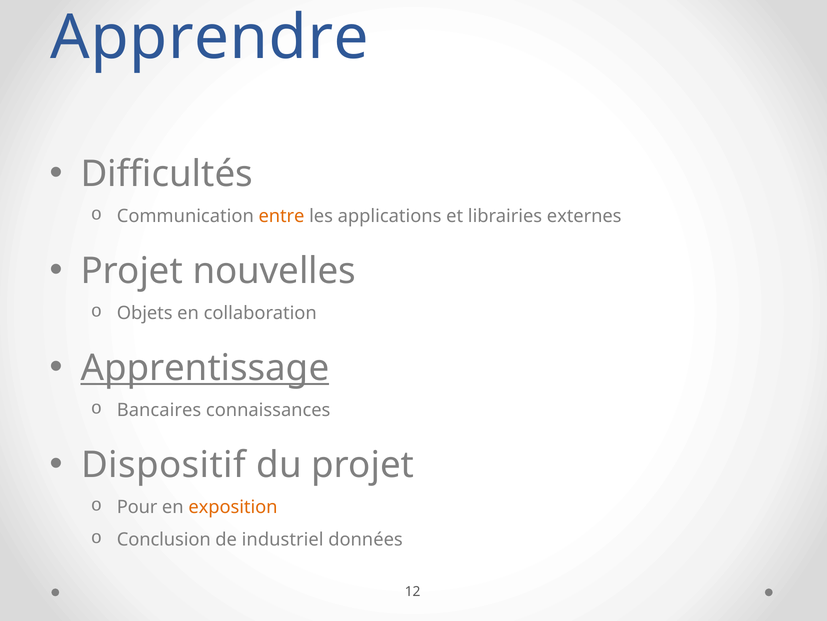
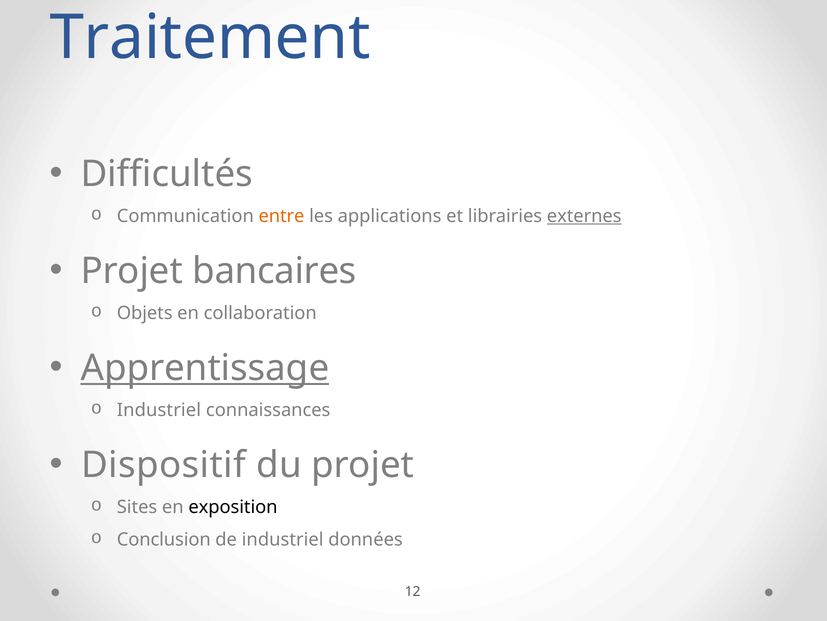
Apprendre: Apprendre -> Traitement
externes underline: none -> present
nouvelles: nouvelles -> bancaires
Bancaires at (159, 410): Bancaires -> Industriel
Pour: Pour -> Sites
exposition colour: orange -> black
